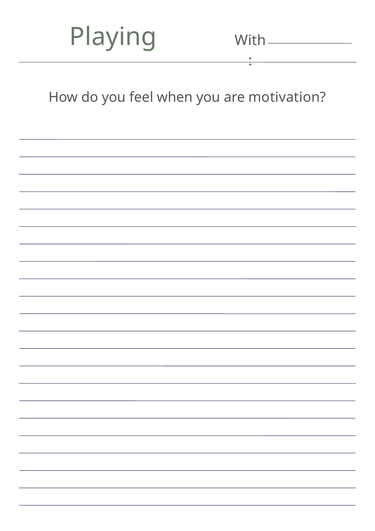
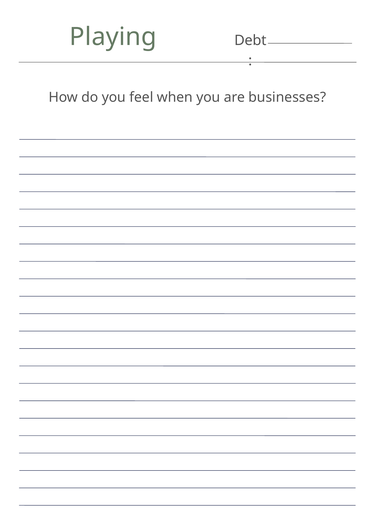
With: With -> Debt
motivation: motivation -> businesses
